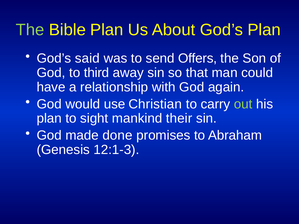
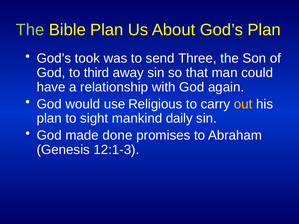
said: said -> took
Offers: Offers -> Three
Christian: Christian -> Religious
out colour: light green -> yellow
their: their -> daily
